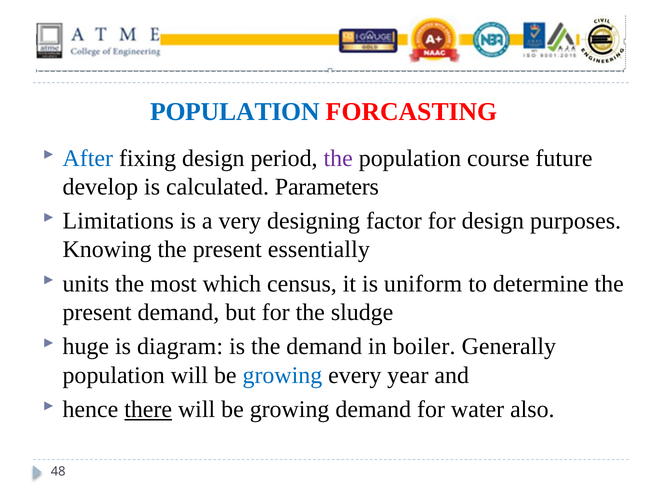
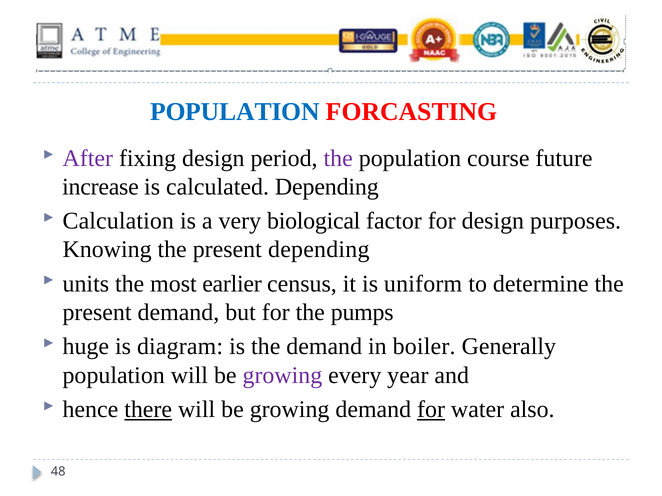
After colour: blue -> purple
develop: develop -> increase
calculated Parameters: Parameters -> Depending
Limitations: Limitations -> Calculation
designing: designing -> biological
present essentially: essentially -> depending
which: which -> earlier
sludge: sludge -> pumps
growing at (282, 376) colour: blue -> purple
for at (431, 410) underline: none -> present
